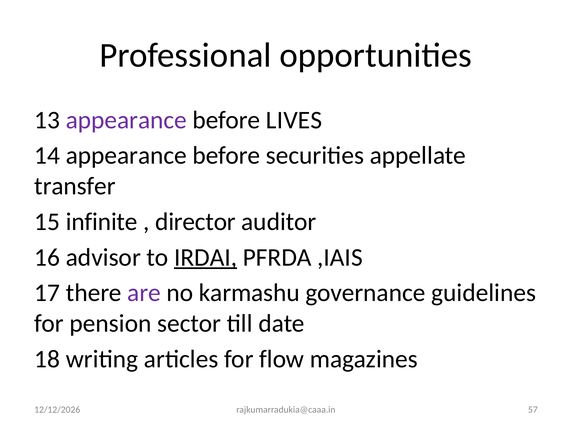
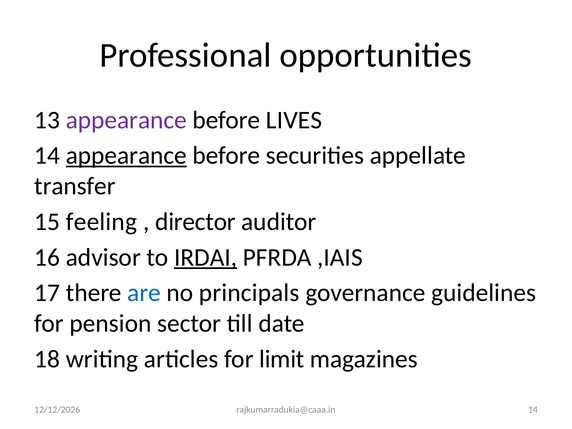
appearance at (126, 156) underline: none -> present
infinite: infinite -> feeling
are colour: purple -> blue
karmashu: karmashu -> principals
flow: flow -> limit
rajkumarradukia@caaa.in 57: 57 -> 14
